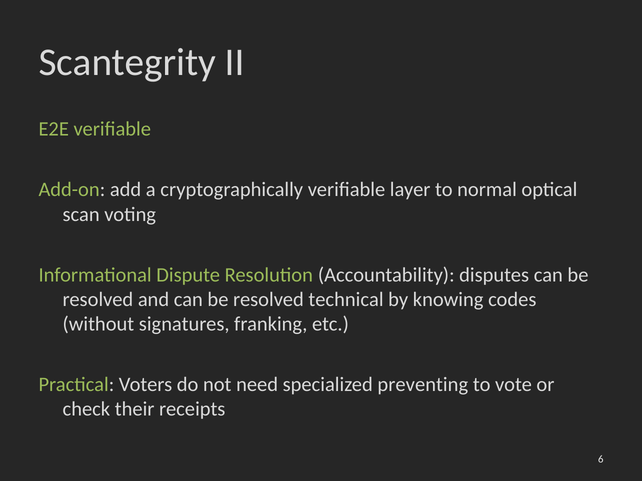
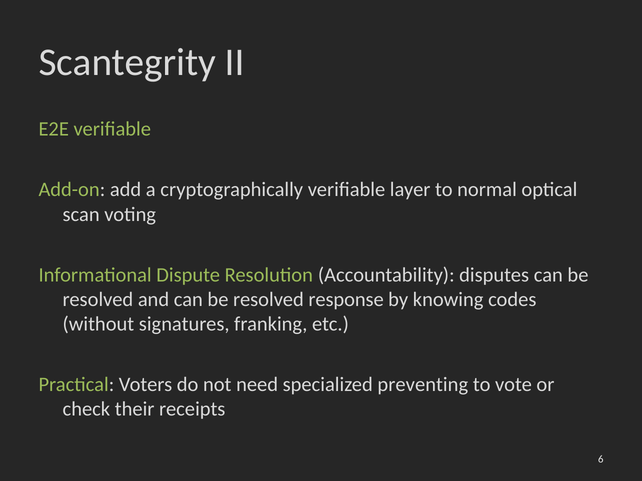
technical: technical -> response
